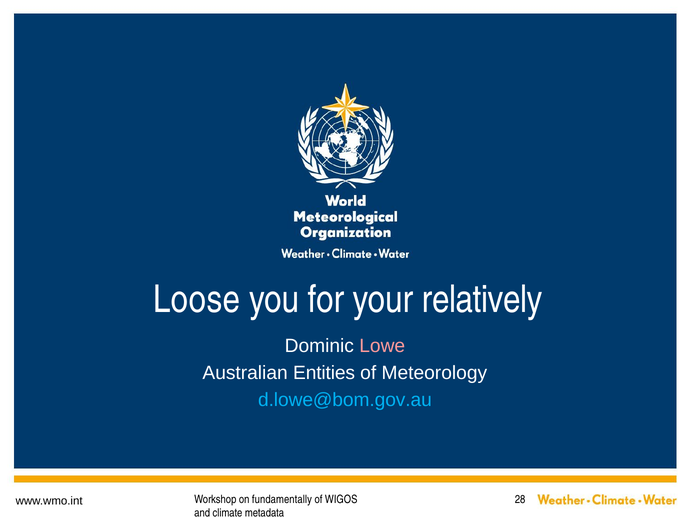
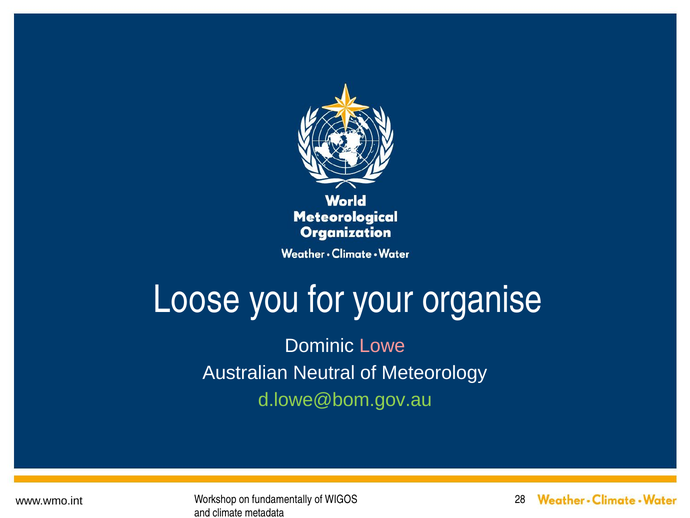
relatively: relatively -> organise
Entities: Entities -> Neutral
d.lowe@bom.gov.au colour: light blue -> light green
